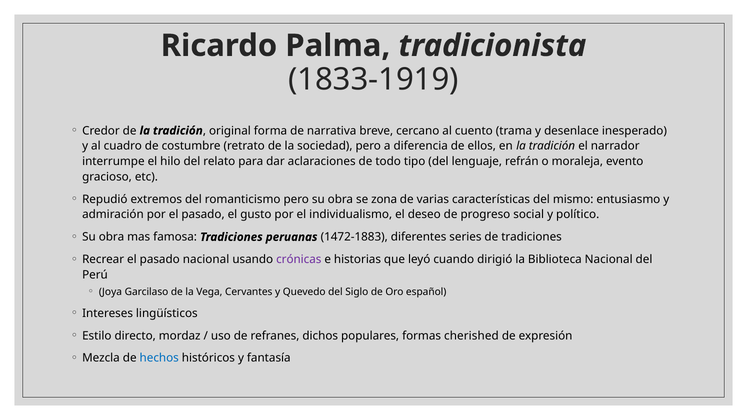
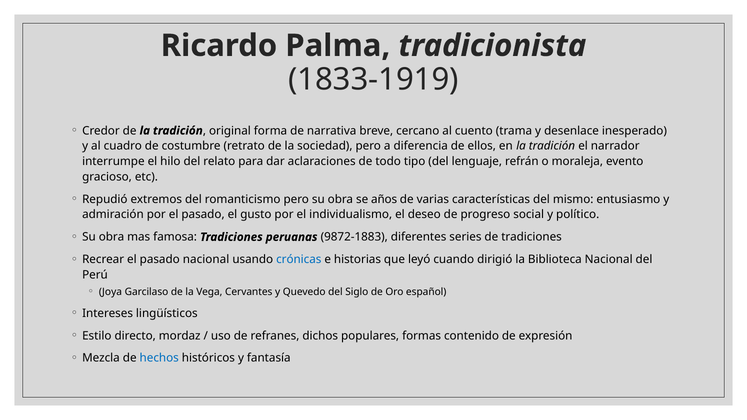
zona: zona -> años
1472-1883: 1472-1883 -> 9872-1883
crónicas colour: purple -> blue
cherished: cherished -> contenido
